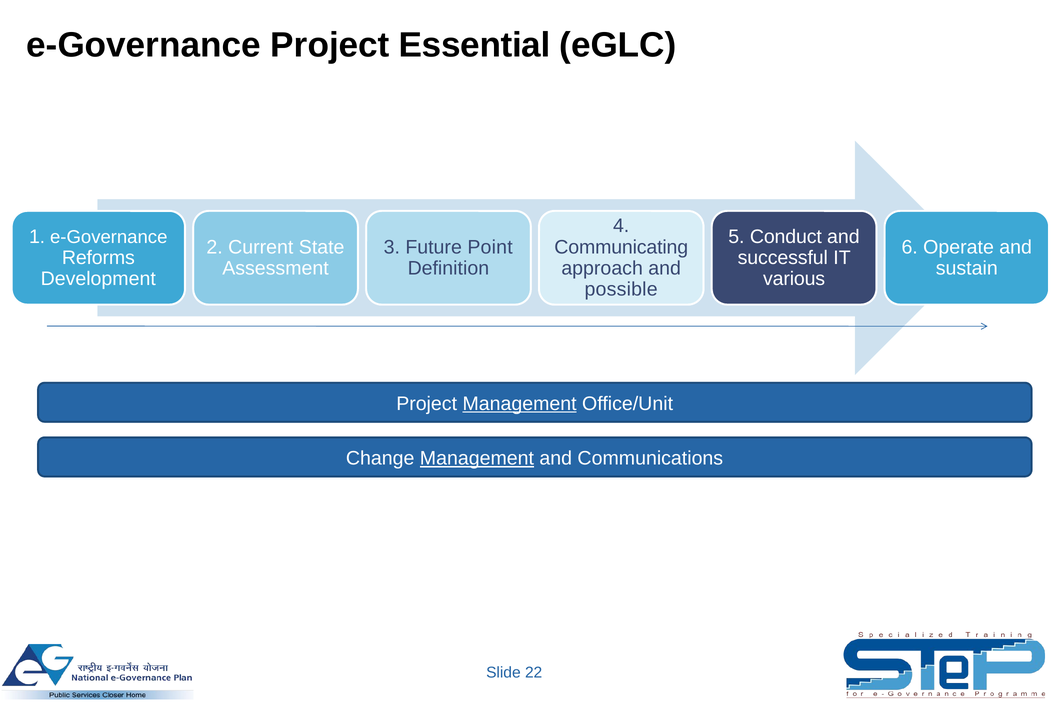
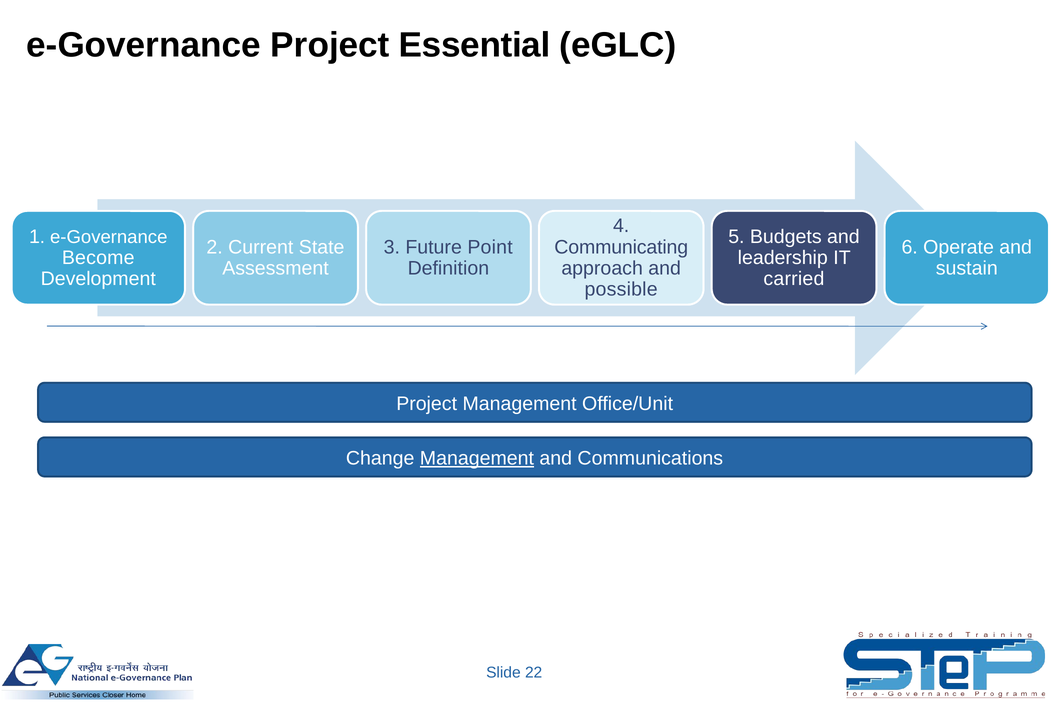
Conduct: Conduct -> Budgets
Reforms: Reforms -> Become
successful: successful -> leadership
various: various -> carried
Management at (520, 404) underline: present -> none
